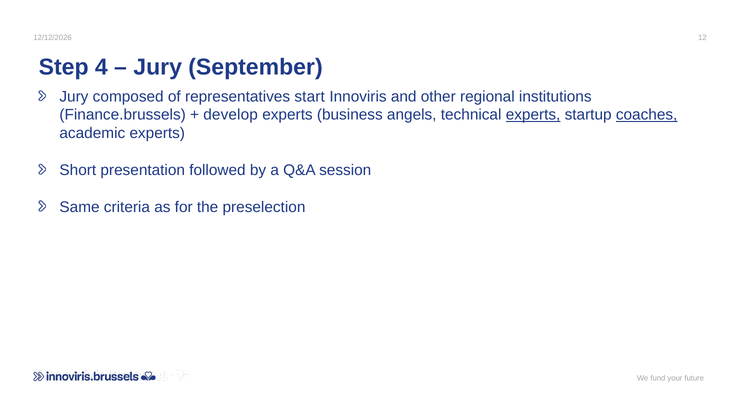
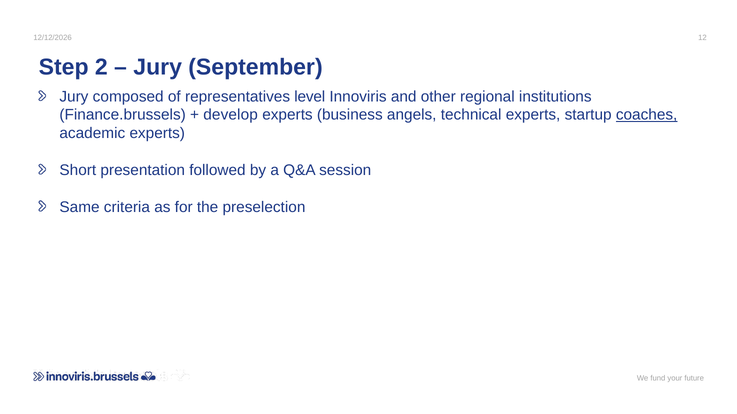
4: 4 -> 2
start: start -> level
experts at (533, 115) underline: present -> none
